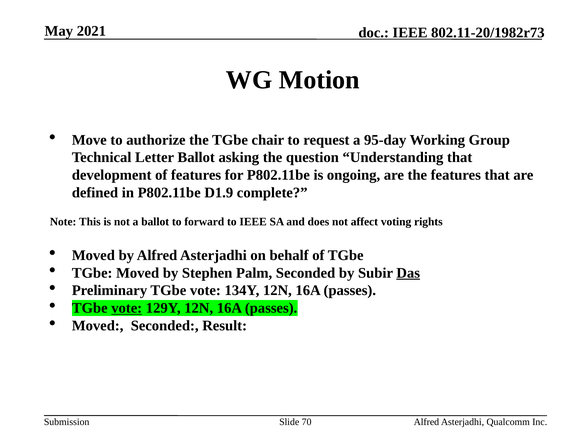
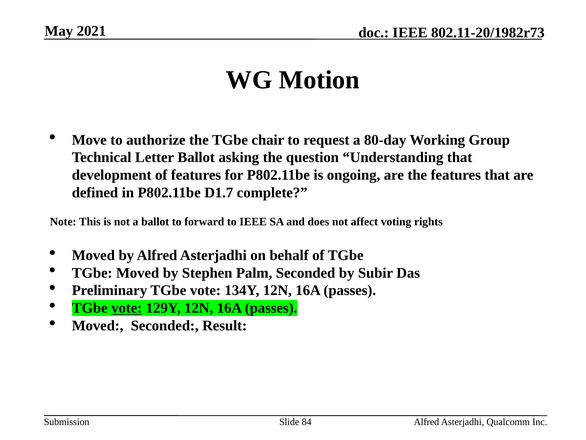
95-day: 95-day -> 80-day
D1.9: D1.9 -> D1.7
Das underline: present -> none
70: 70 -> 84
